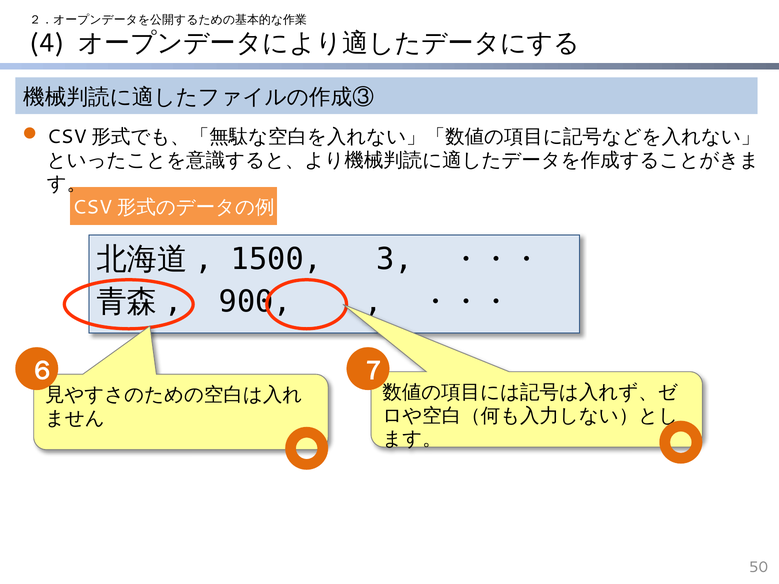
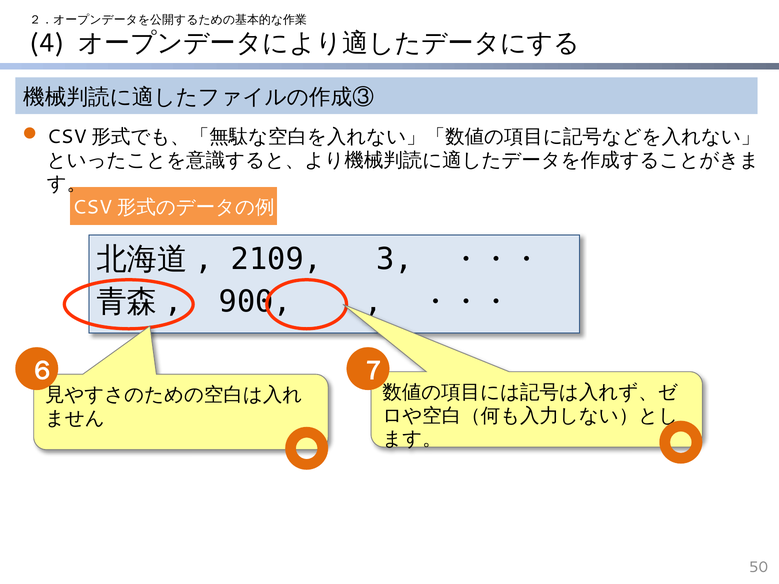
1500: 1500 -> 2109
